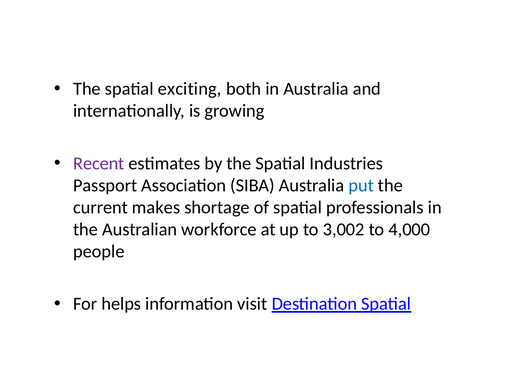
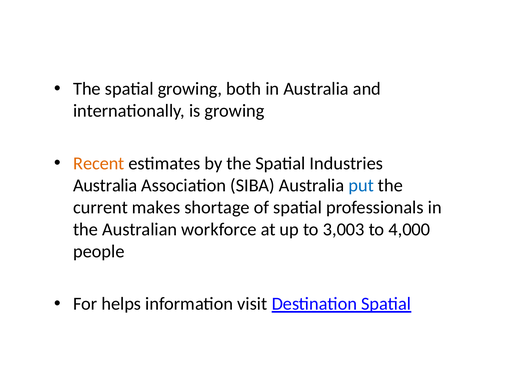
spatial exciting: exciting -> growing
Recent colour: purple -> orange
Passport at (105, 185): Passport -> Australia
3,002: 3,002 -> 3,003
